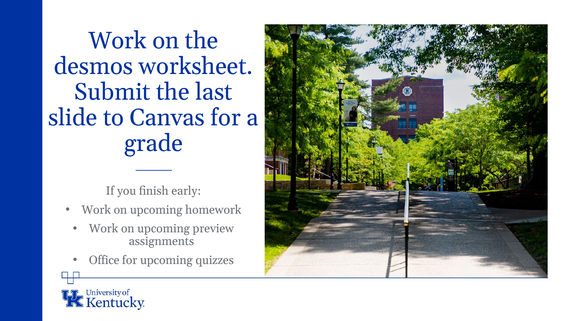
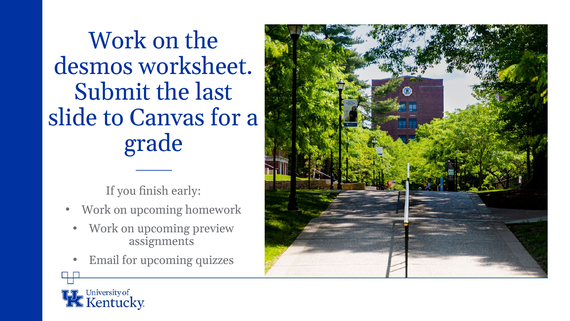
Office: Office -> Email
